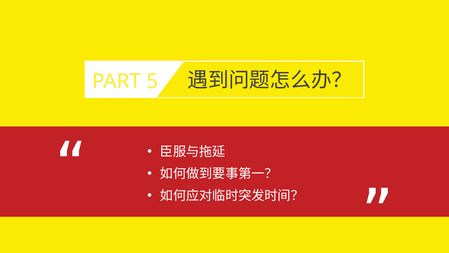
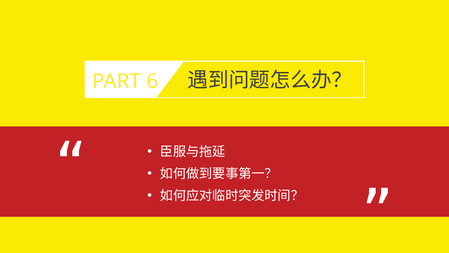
5: 5 -> 6
